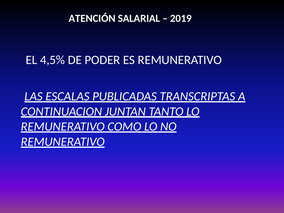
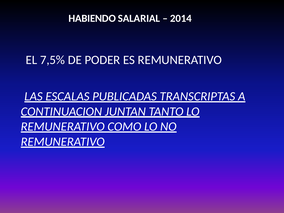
ATENCIÓN: ATENCIÓN -> HABIENDO
2019: 2019 -> 2014
4,5%: 4,5% -> 7,5%
